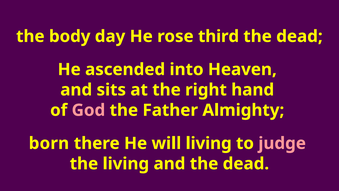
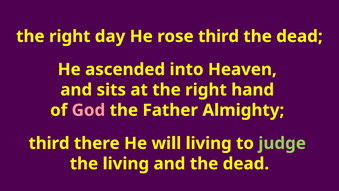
body at (70, 36): body -> right
born at (49, 143): born -> third
judge colour: pink -> light green
